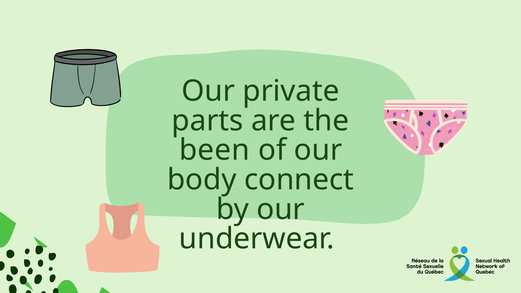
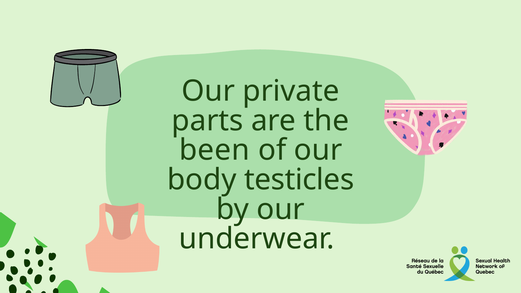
connect: connect -> testicles
